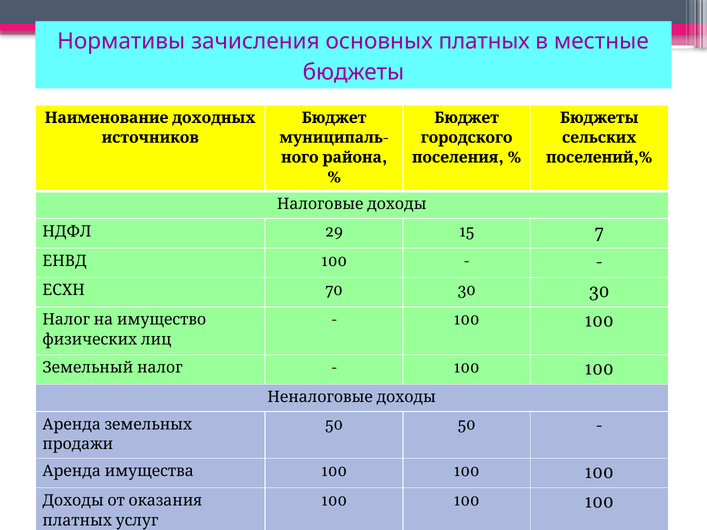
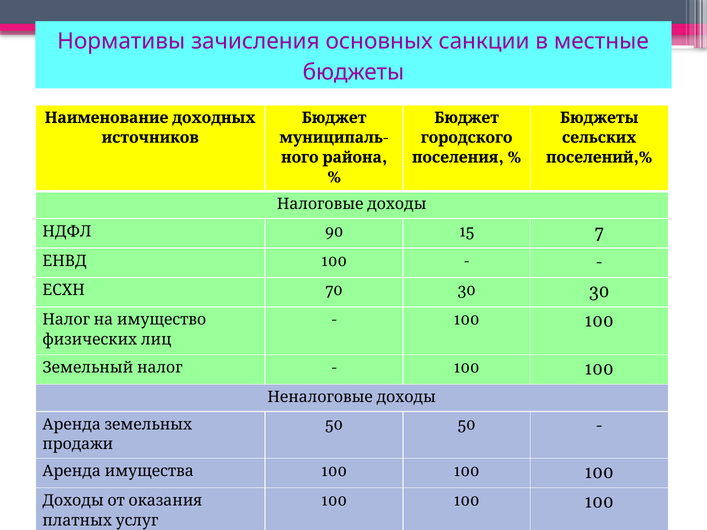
платных: платных -> санкции
29: 29 -> 90
